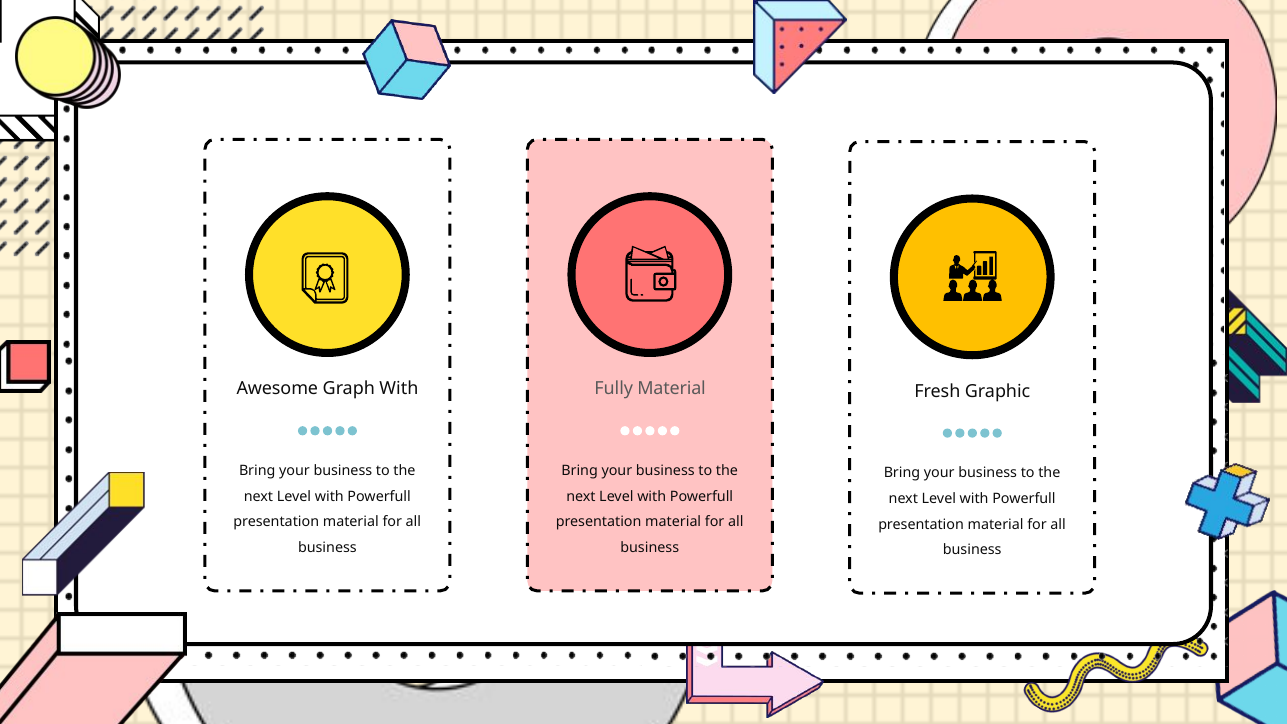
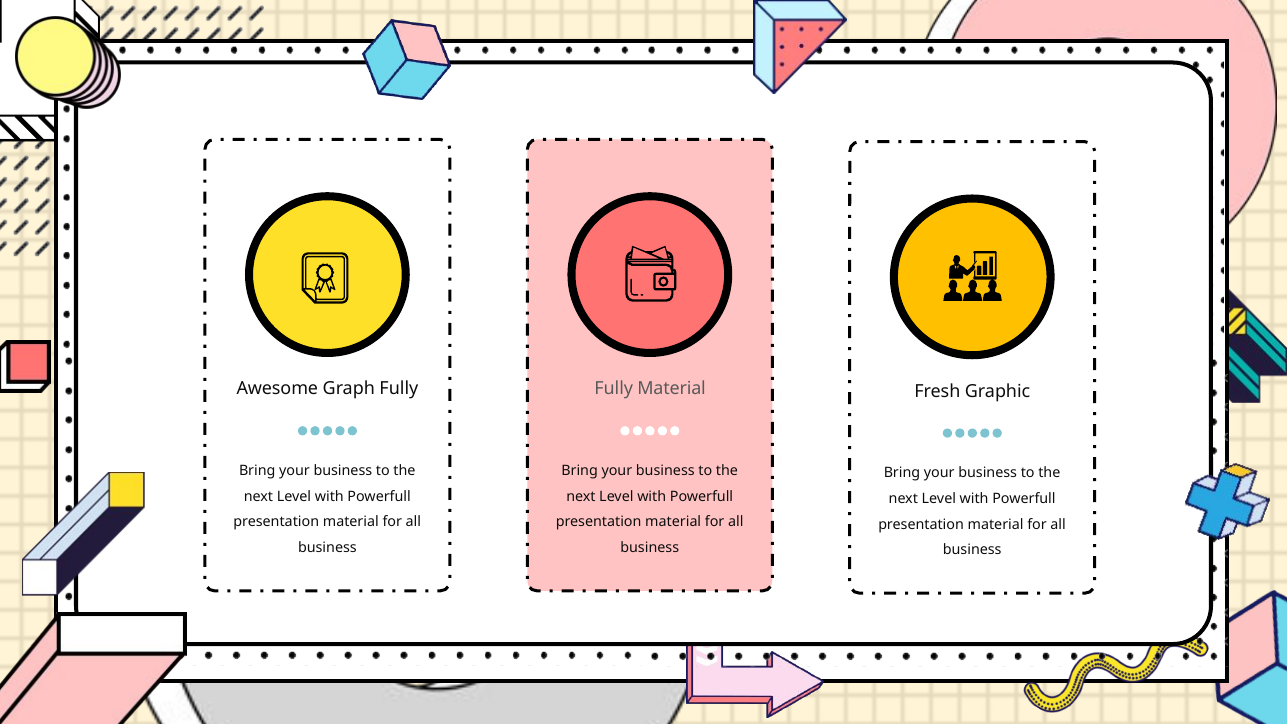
Graph With: With -> Fully
